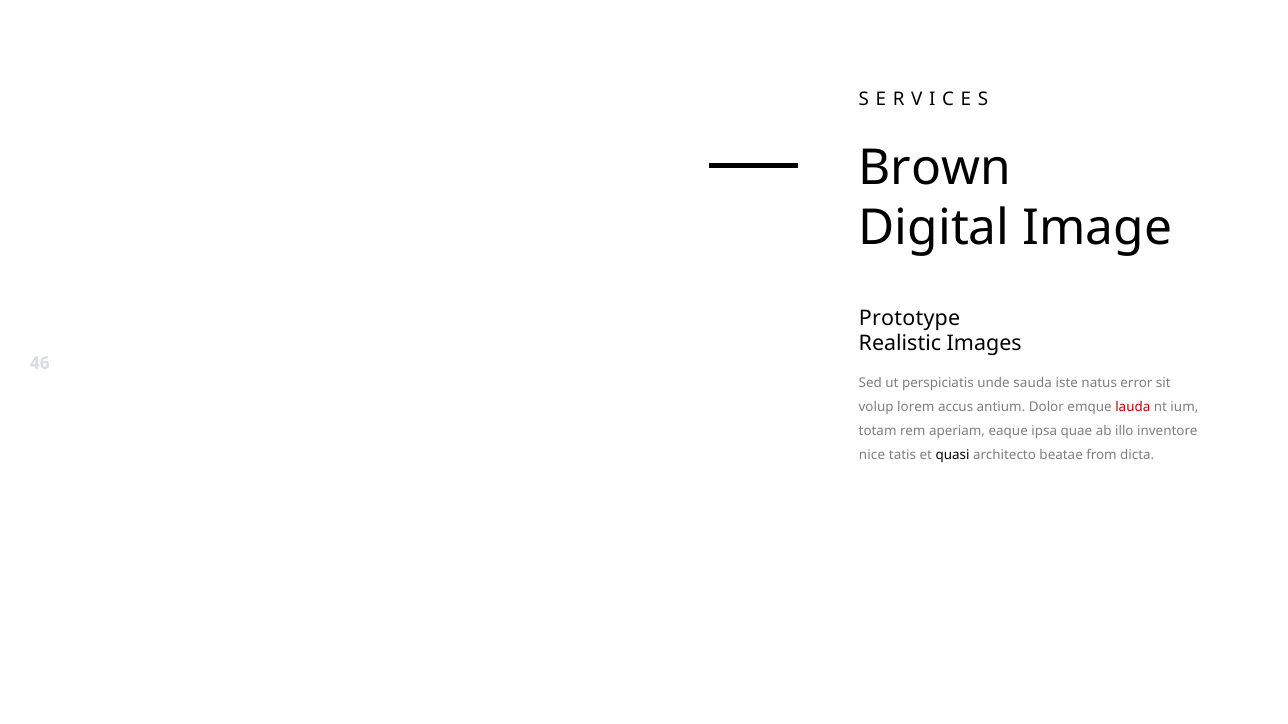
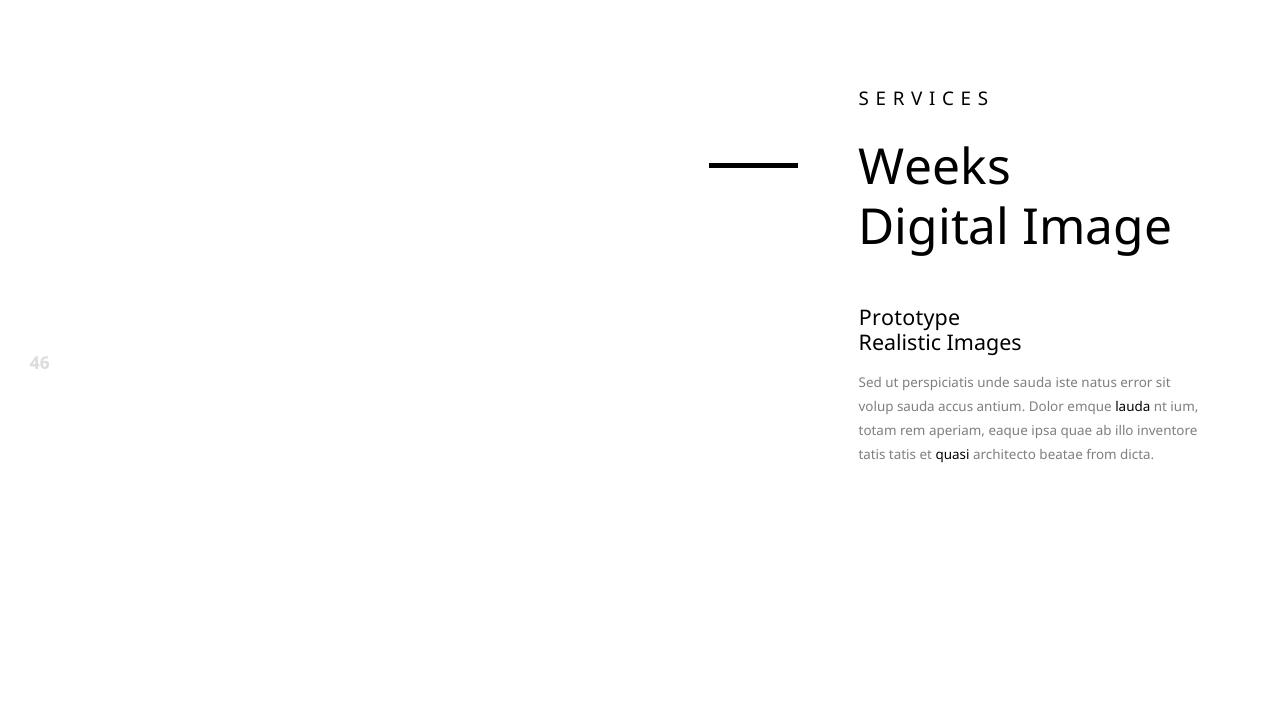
Brown: Brown -> Weeks
volup lorem: lorem -> sauda
lauda colour: red -> black
nice at (872, 456): nice -> tatis
